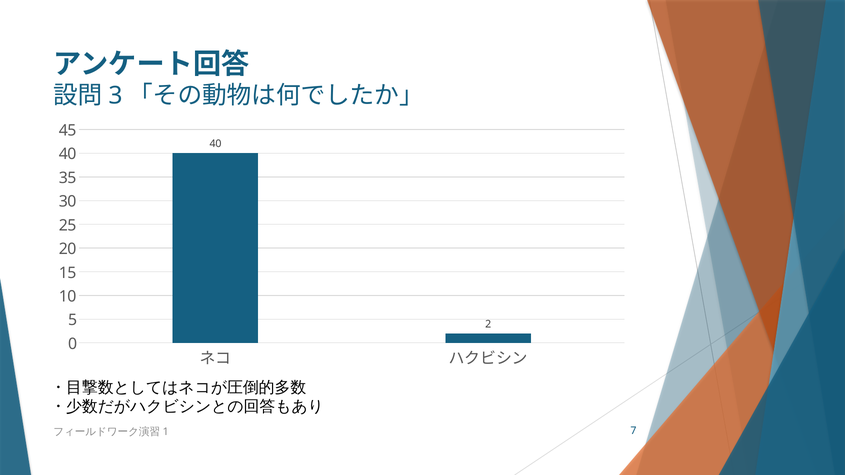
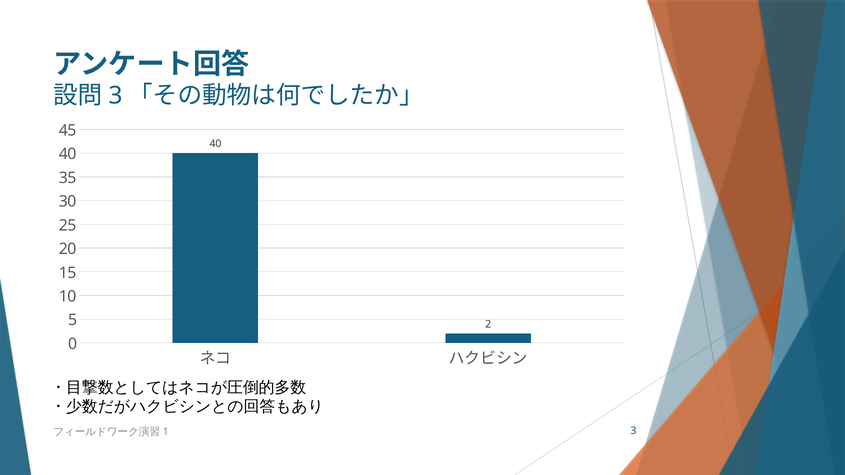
7 at (633, 431): 7 -> 3
